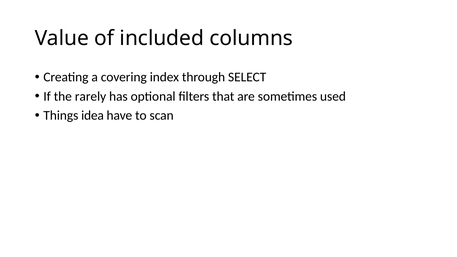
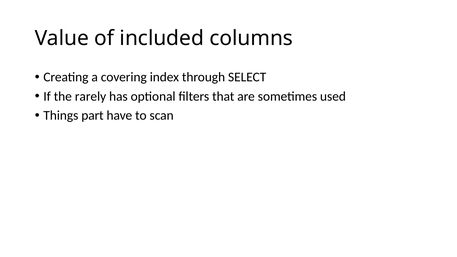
idea: idea -> part
